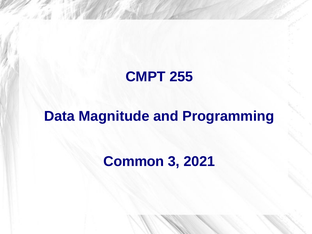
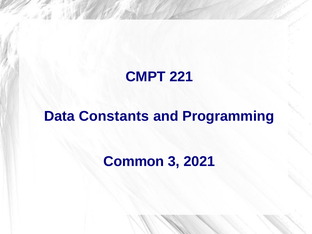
255: 255 -> 221
Magnitude: Magnitude -> Constants
